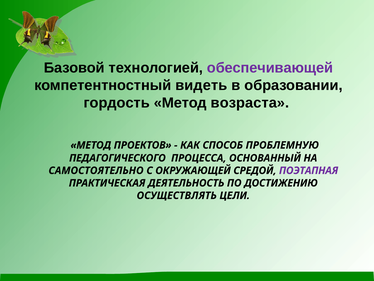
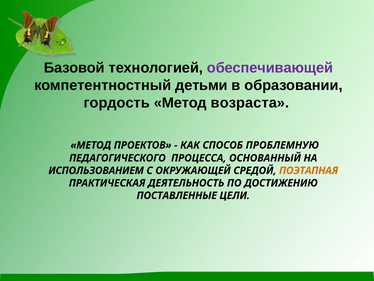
видеть: видеть -> детьми
САМОСТОЯТЕЛЬНО: САМОСТОЯТЕЛЬНО -> ИСПОЛЬЗОВАНИЕМ
ПОЭТАПНАЯ colour: purple -> orange
ОСУЩЕСТВЛЯТЬ: ОСУЩЕСТВЛЯТЬ -> ПОСТАВЛЕННЫЕ
